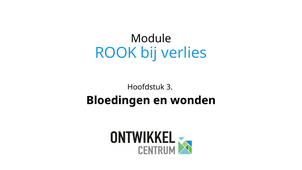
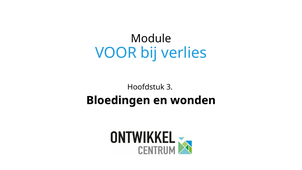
ROOK: ROOK -> VOOR
